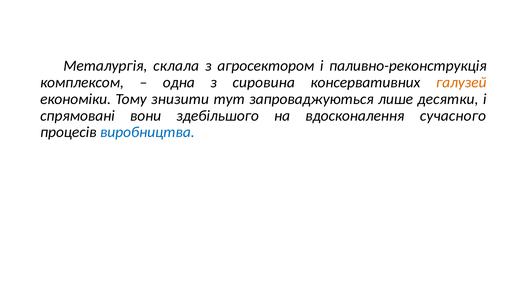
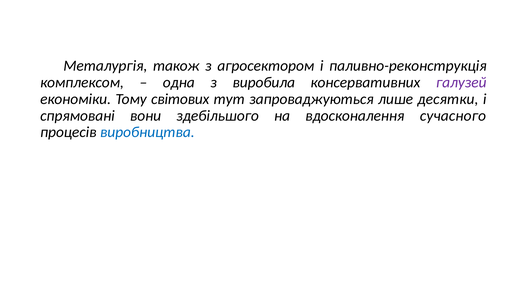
склала: склала -> також
сировина: сировина -> виробила
галузей colour: orange -> purple
знизити: знизити -> світових
